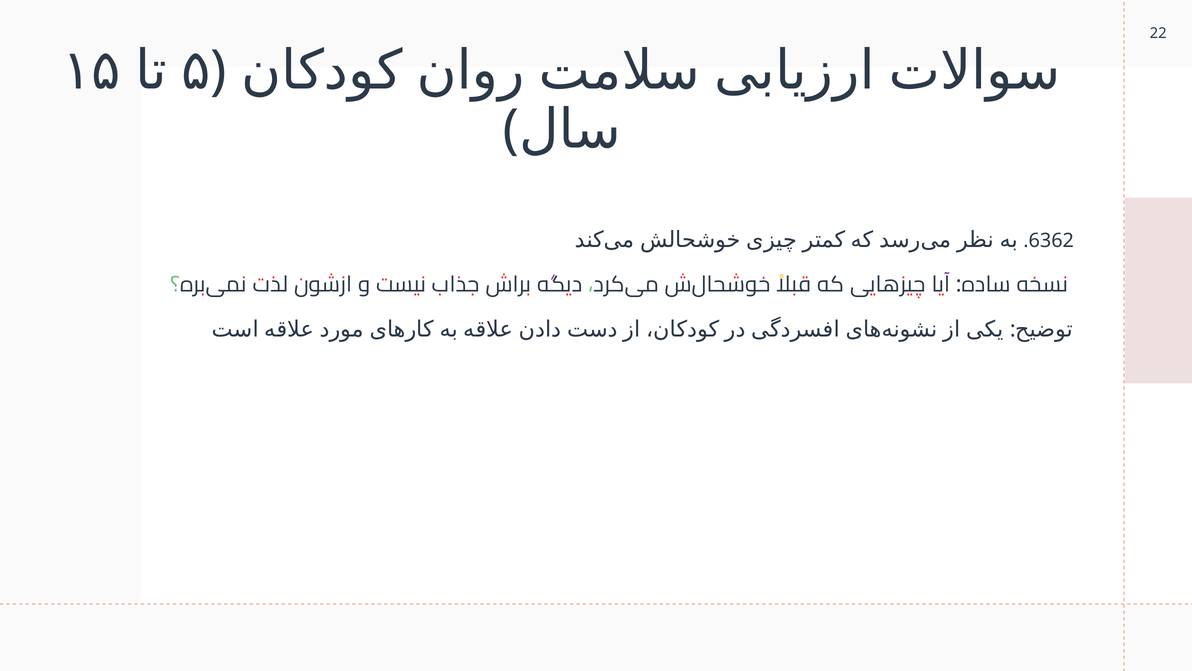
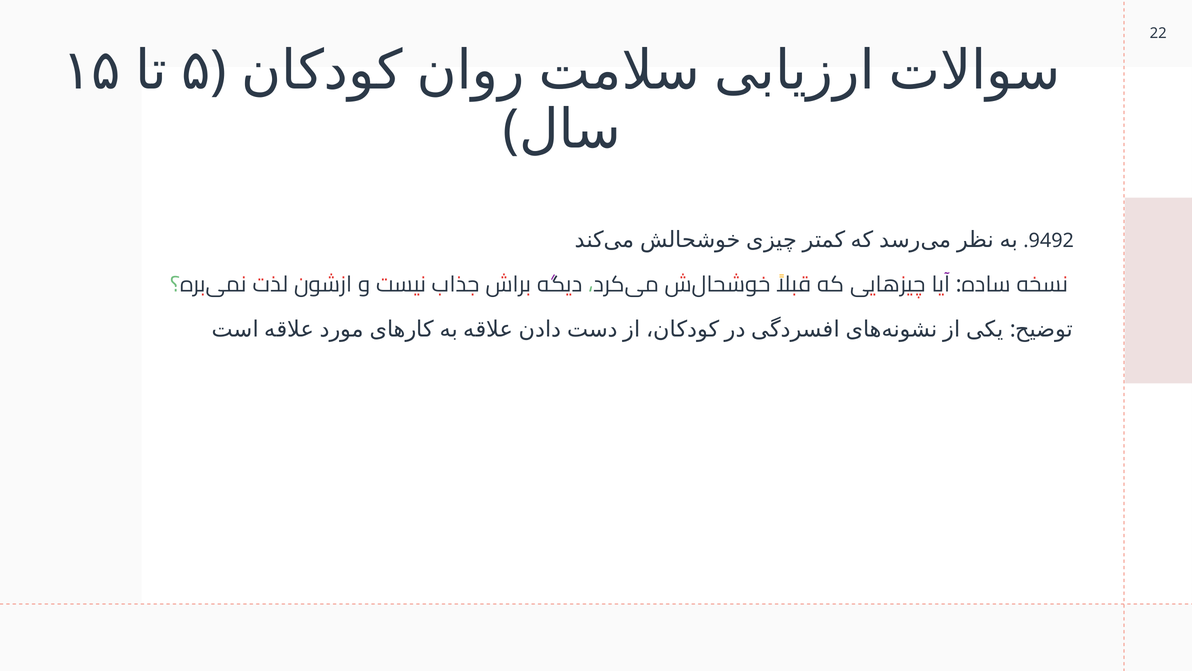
6362: 6362 -> 9492
